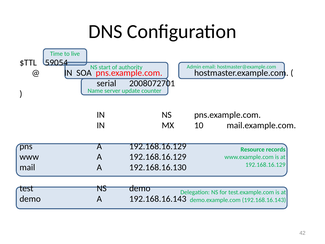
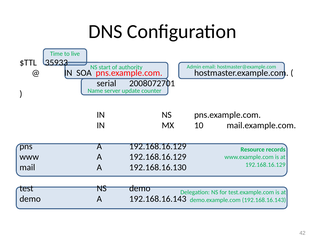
59054: 59054 -> 35933
